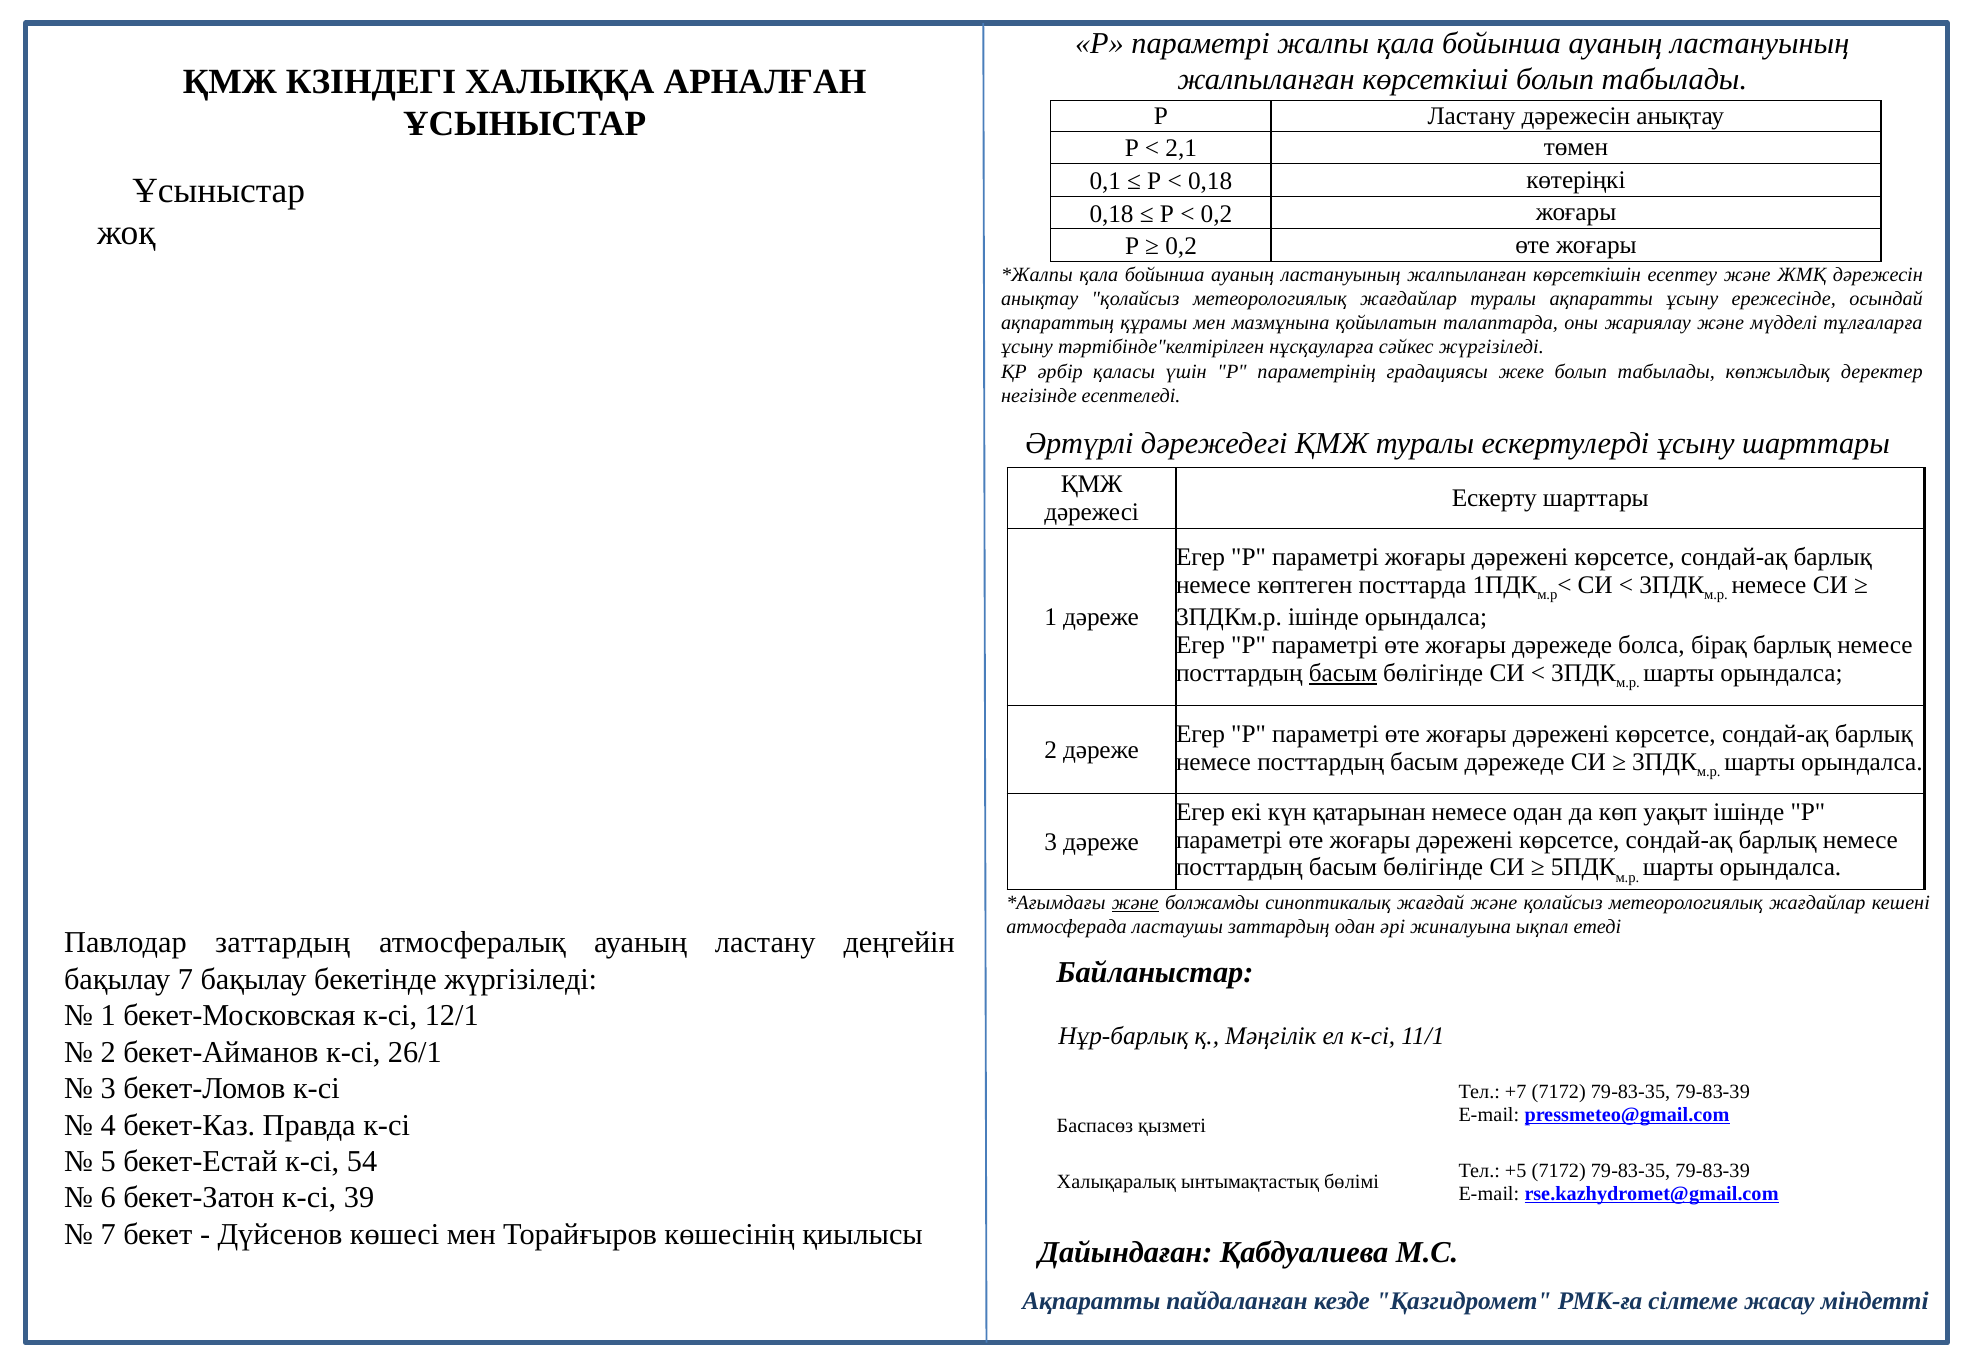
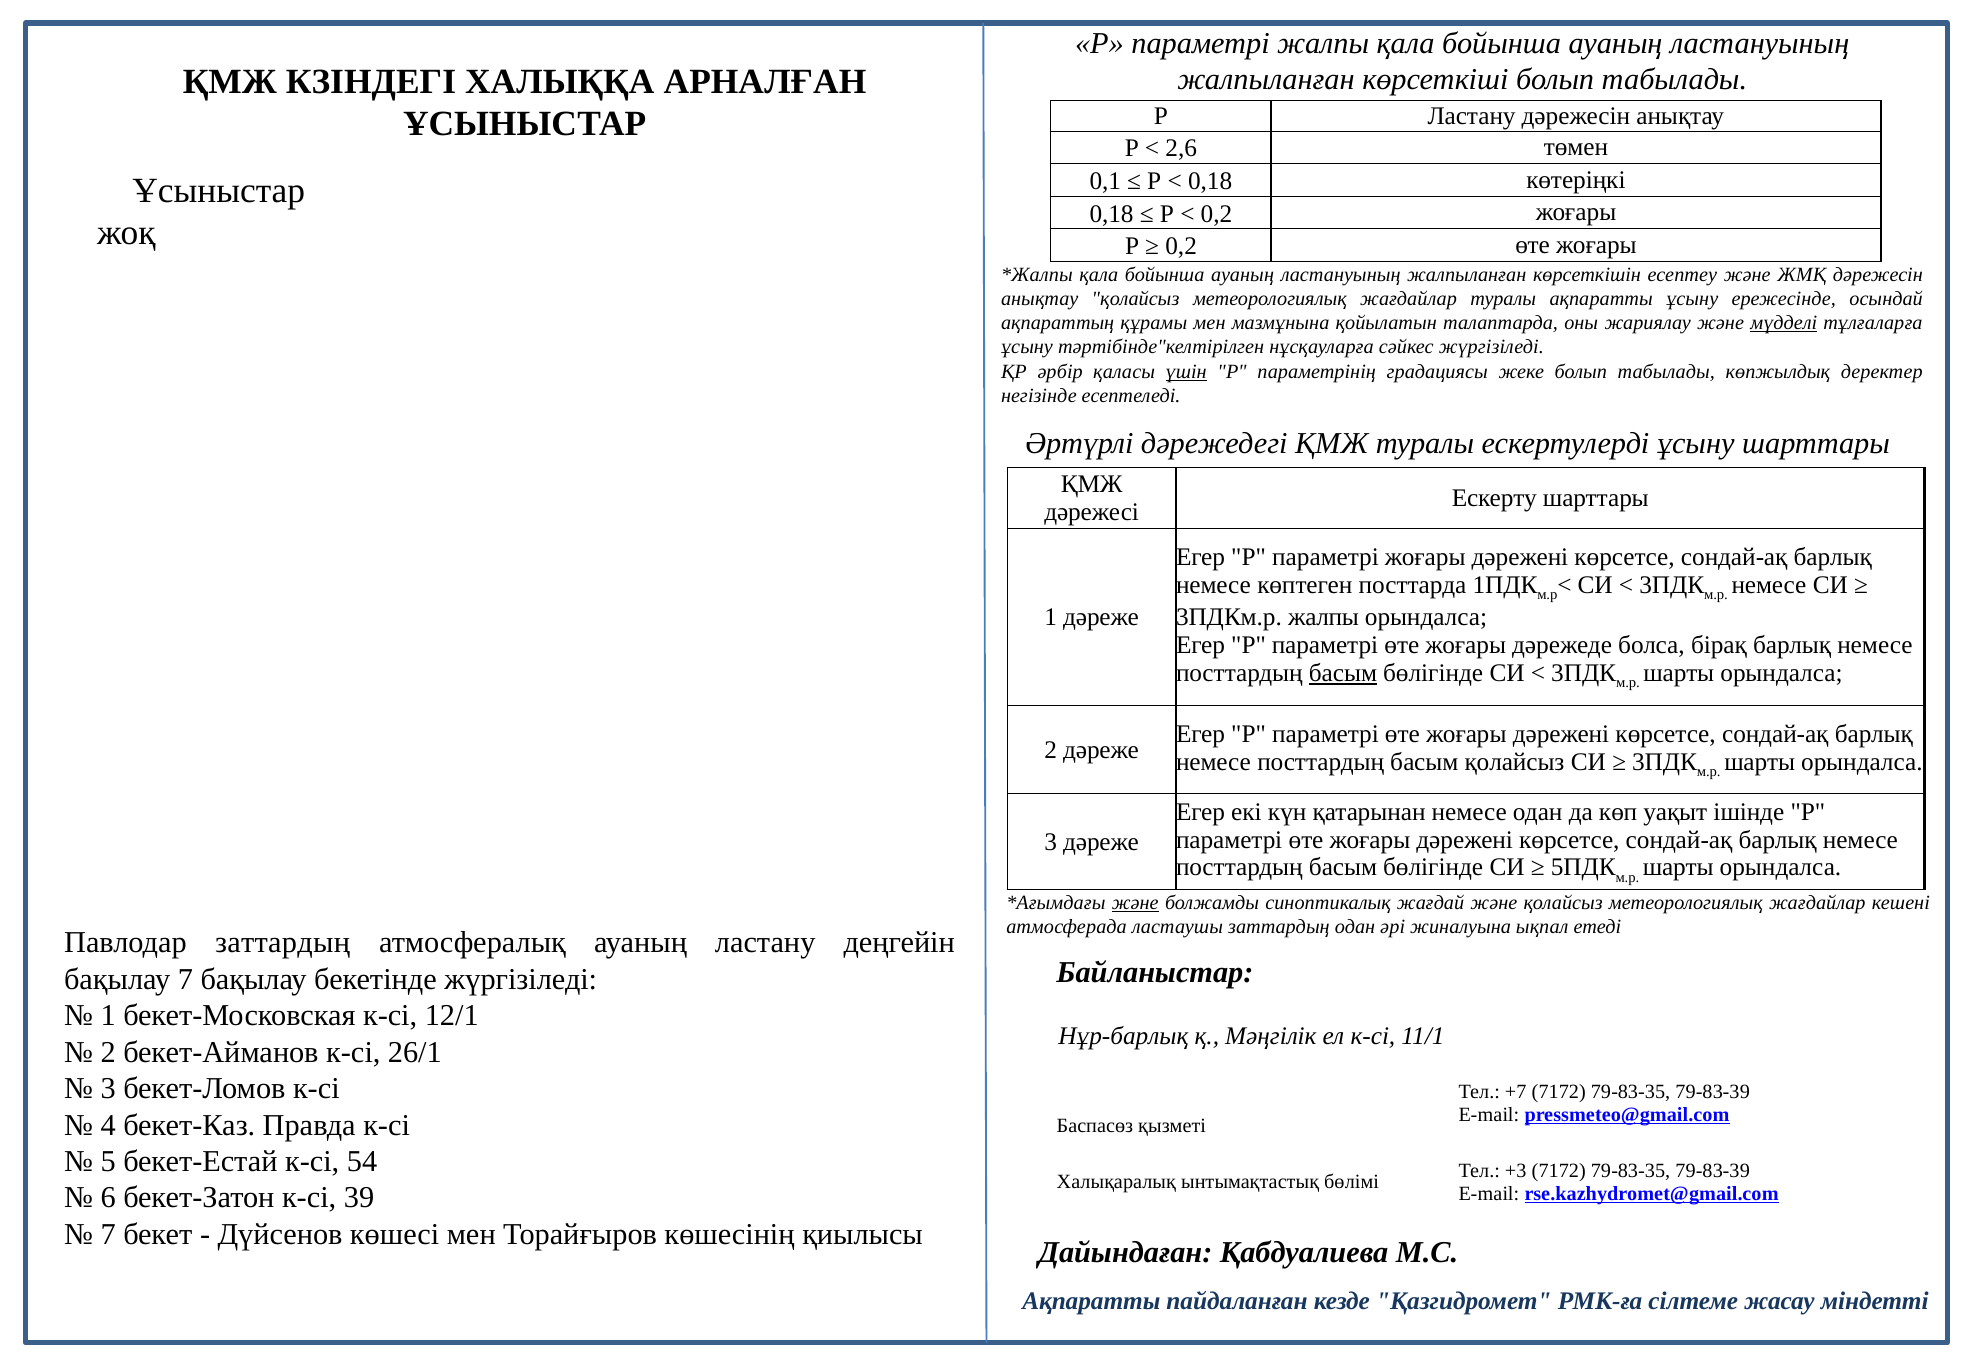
2,1: 2,1 -> 2,6
мүдделі underline: none -> present
үшін underline: none -> present
3ПДКм.р ішінде: ішінде -> жалпы
басым дәрежеде: дәрежеде -> қолайсыз
+5: +5 -> +3
